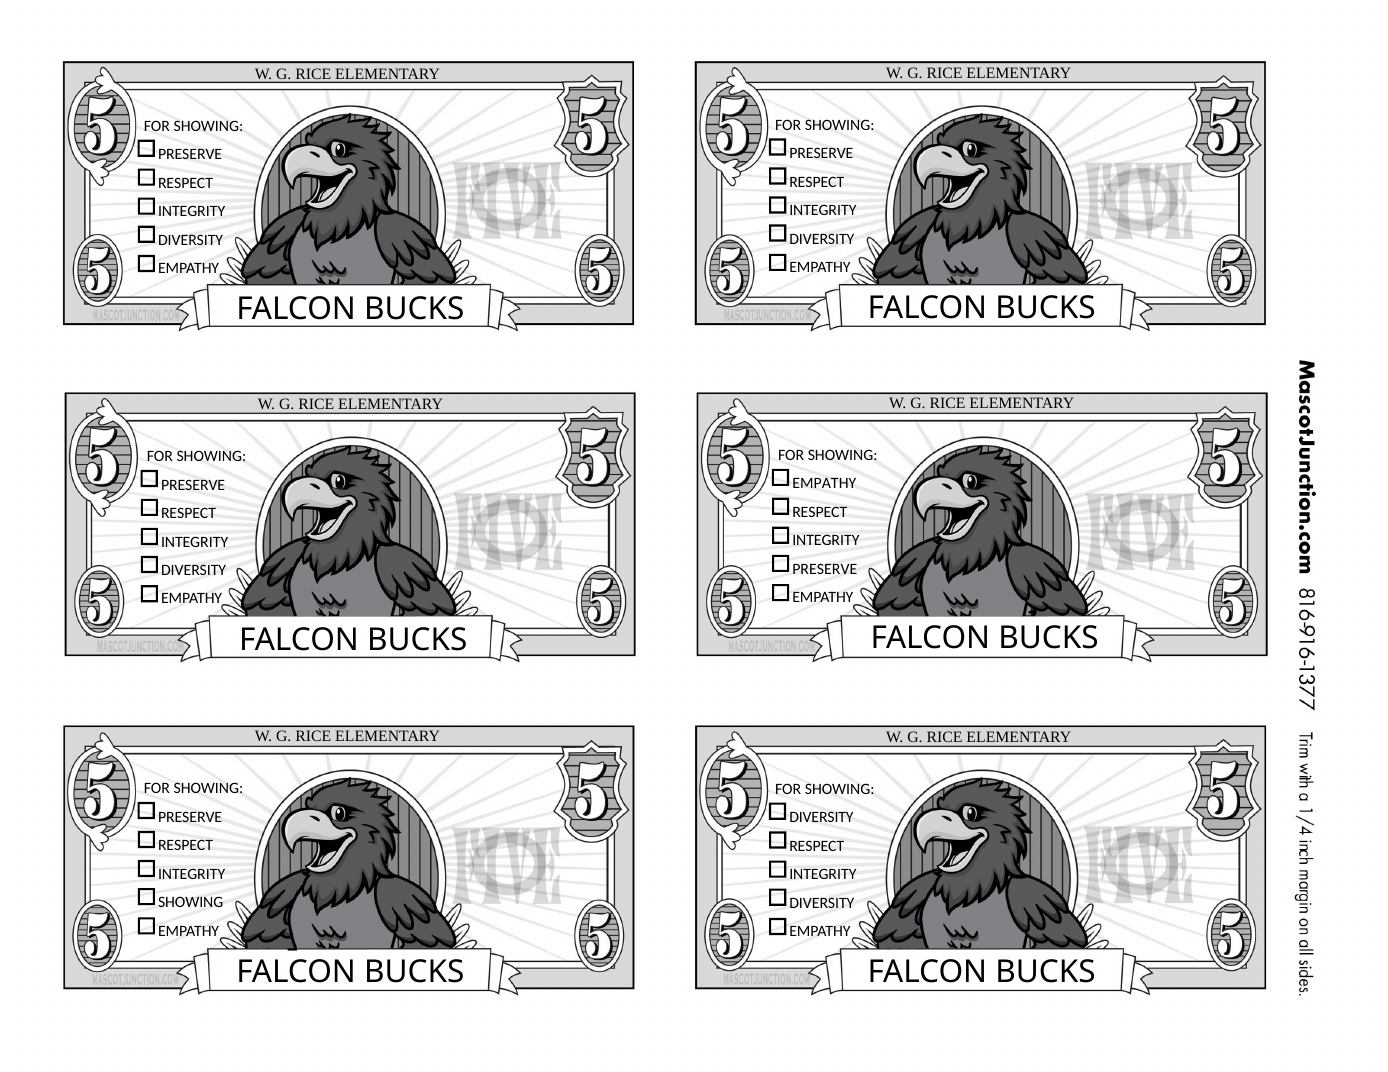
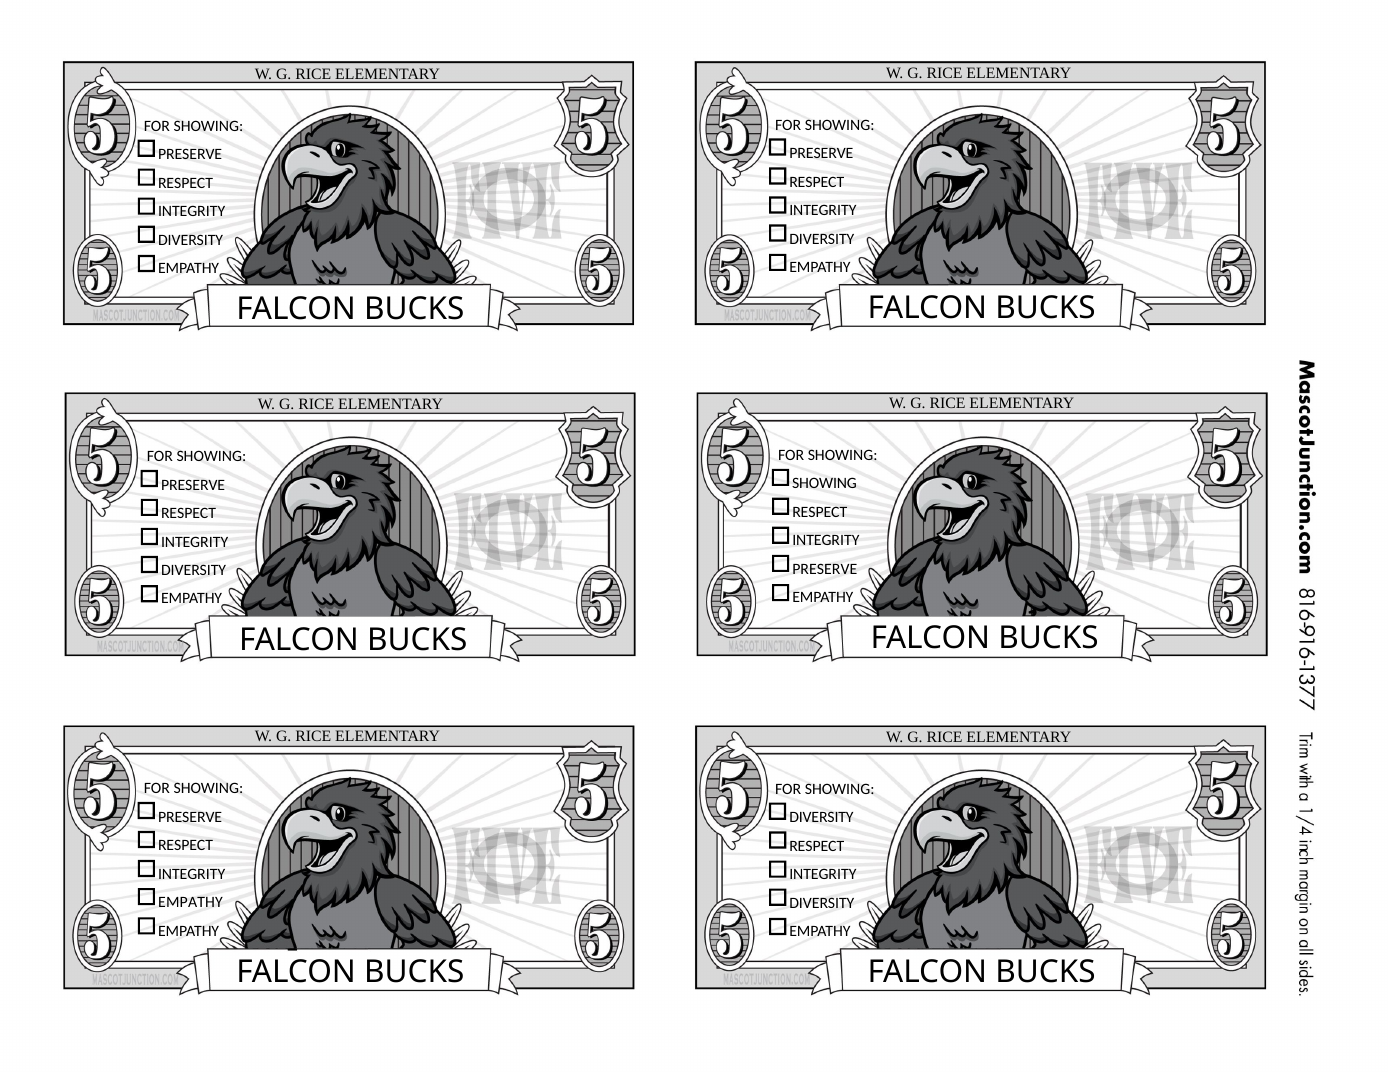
EMPATHY at (824, 484): EMPATHY -> SHOWING
SHOWING at (191, 903): SHOWING -> EMPATHY
